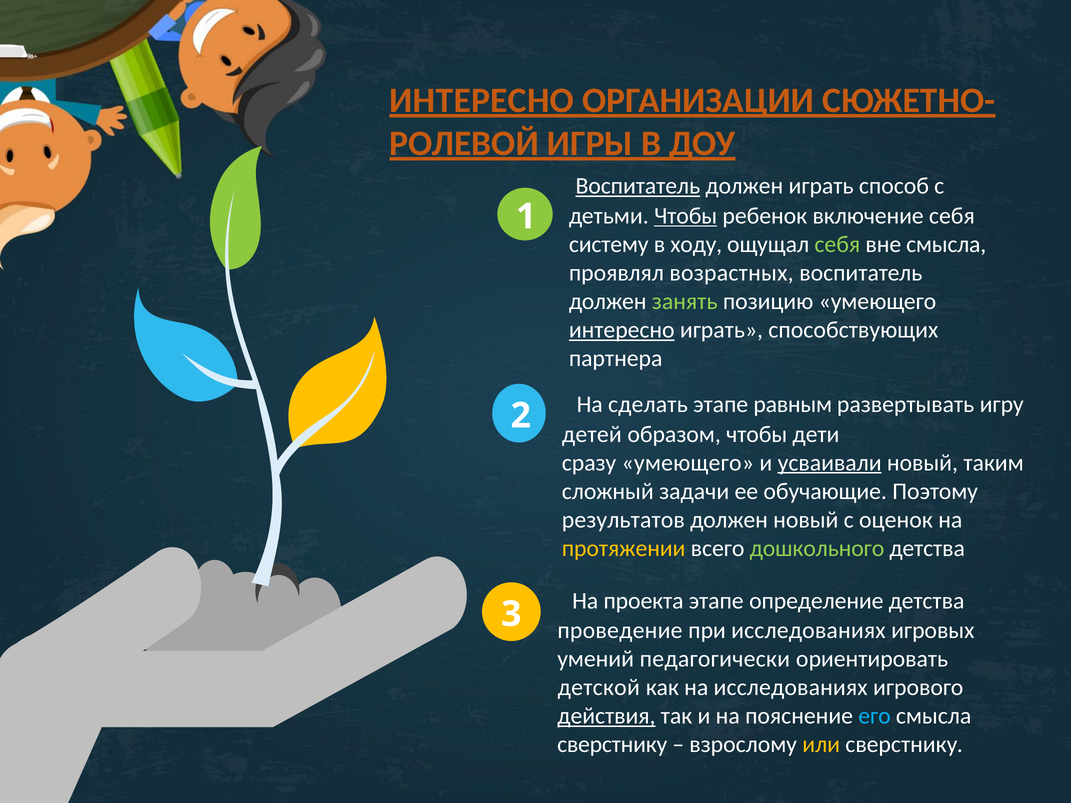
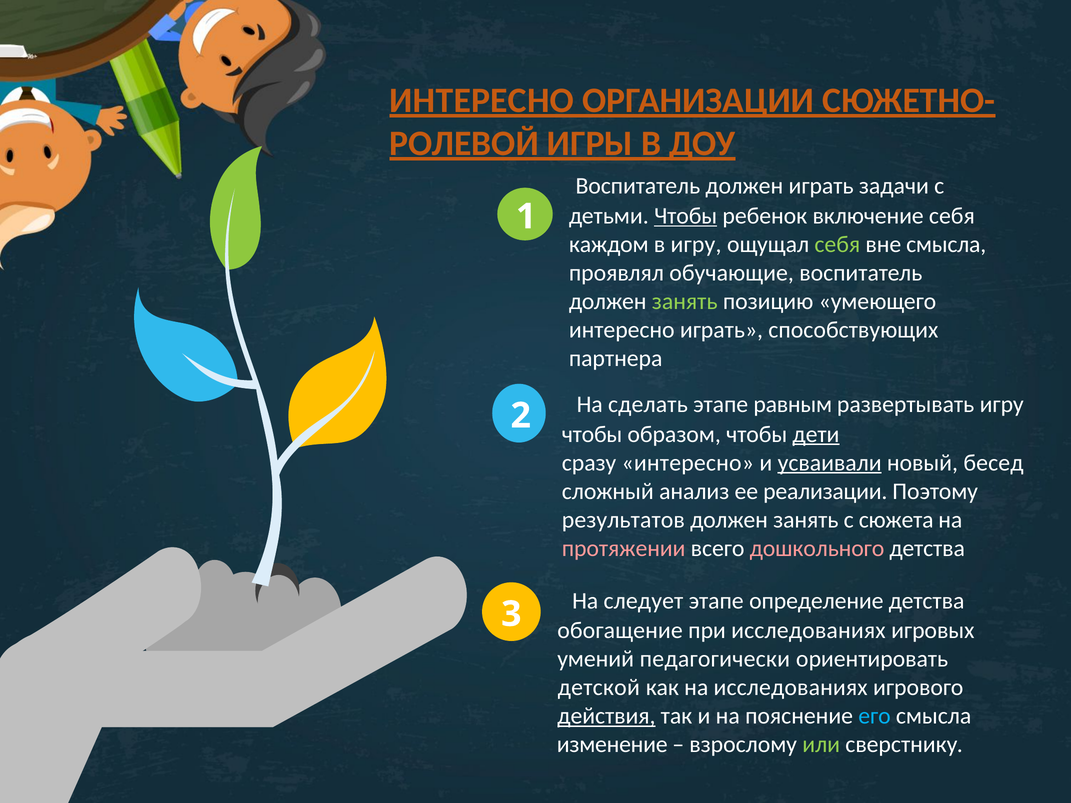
Воспитатель at (638, 186) underline: present -> none
способ: способ -> задачи
систему: систему -> каждом
в ходу: ходу -> игру
возрастных: возрастных -> обучающие
интересно at (622, 330) underline: present -> none
детей at (592, 434): детей -> чтобы
дети underline: none -> present
сразу умеющего: умеющего -> интересно
таким: таким -> бесед
задачи: задачи -> анализ
обучающие: обучающие -> реализации
новый at (806, 520): новый -> занять
оценок: оценок -> сюжета
протяжении colour: yellow -> pink
дошкольного colour: light green -> pink
проекта: проекта -> следует
проведение: проведение -> обогащение
сверстнику at (612, 745): сверстнику -> изменение
или colour: yellow -> light green
